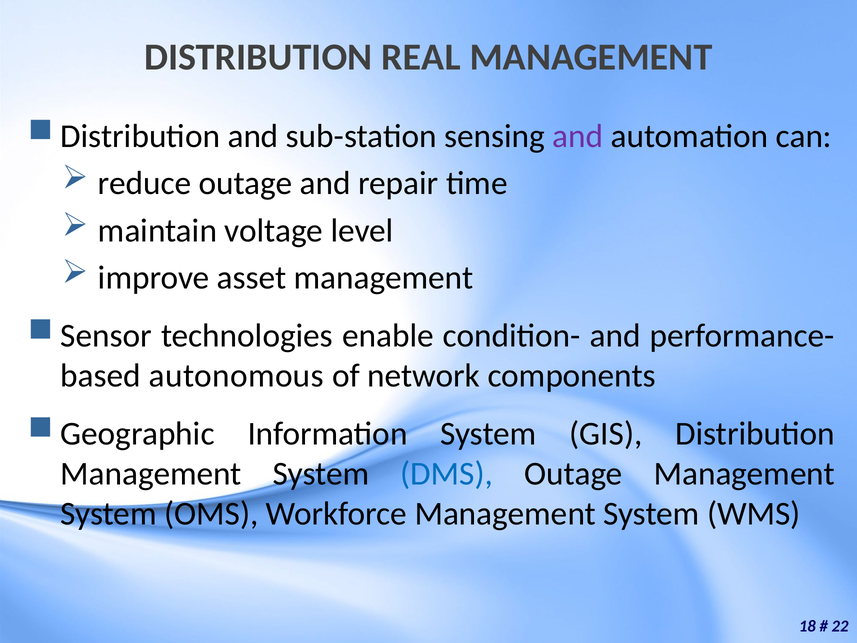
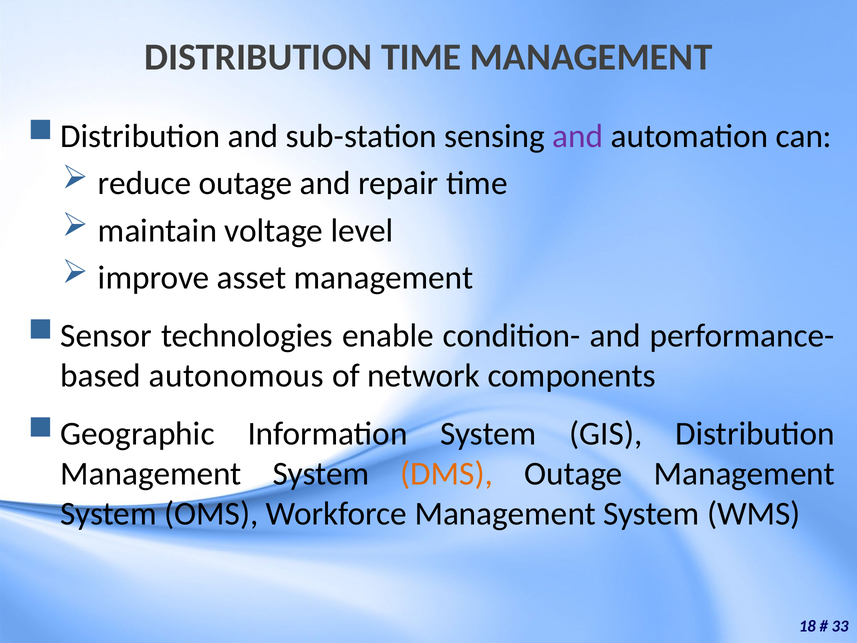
DISTRIBUTION REAL: REAL -> TIME
DMS colour: blue -> orange
22: 22 -> 33
